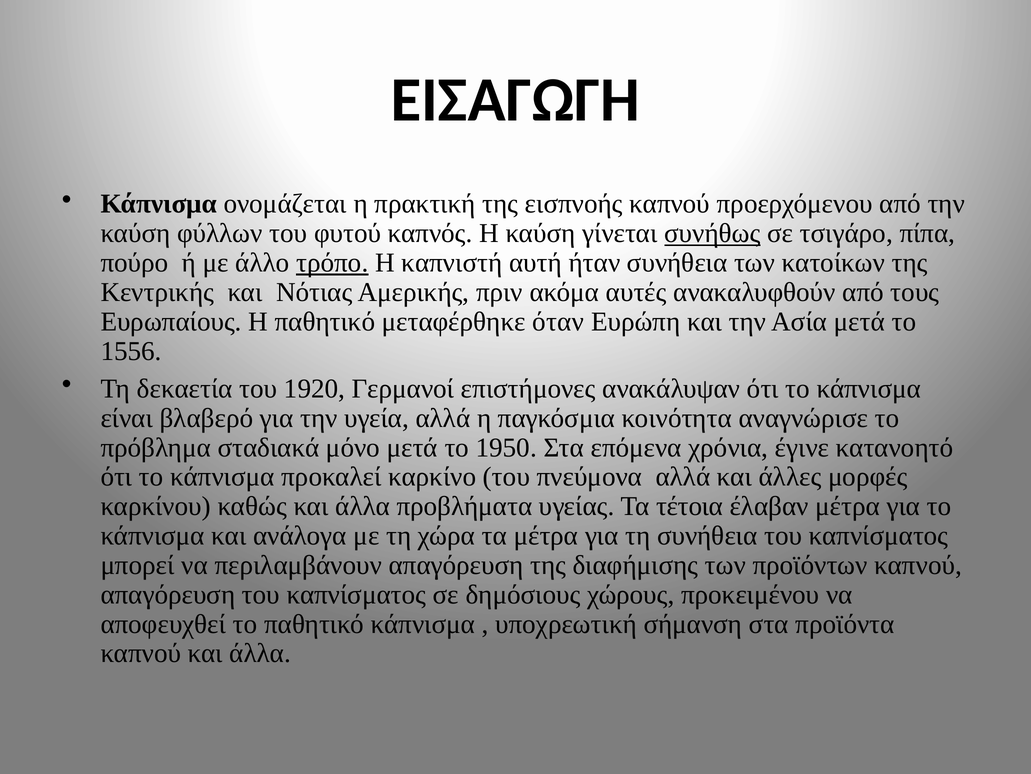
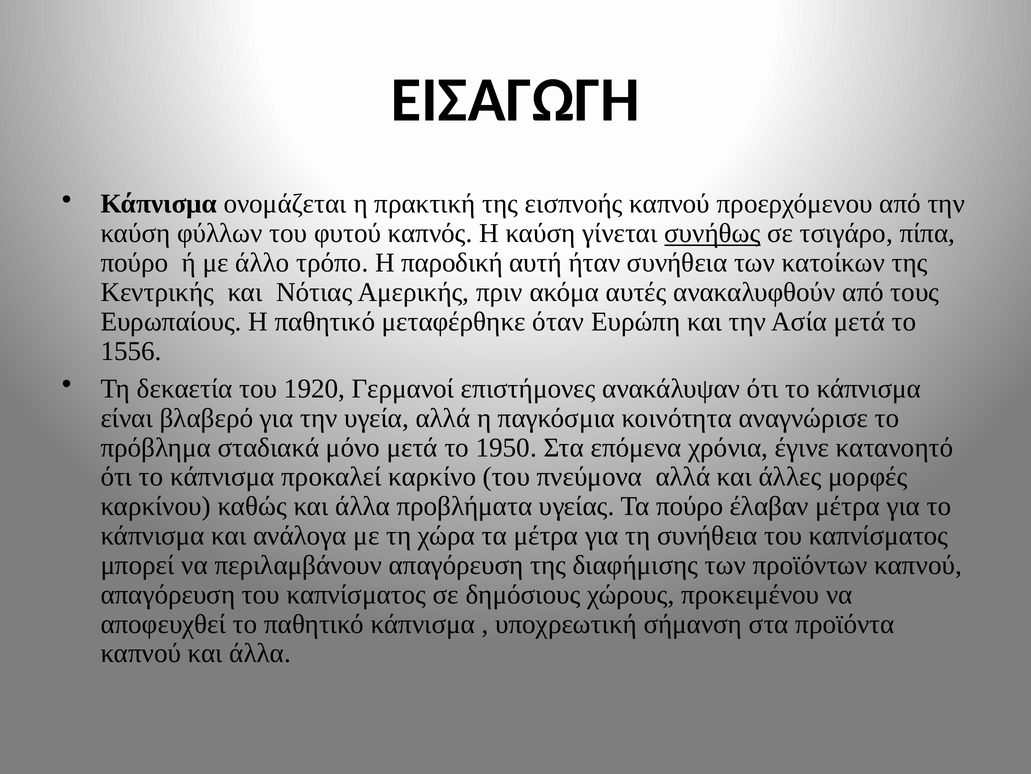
τρόπο underline: present -> none
καπνιστή: καπνιστή -> παροδική
Τα τέτοια: τέτοια -> πούρο
